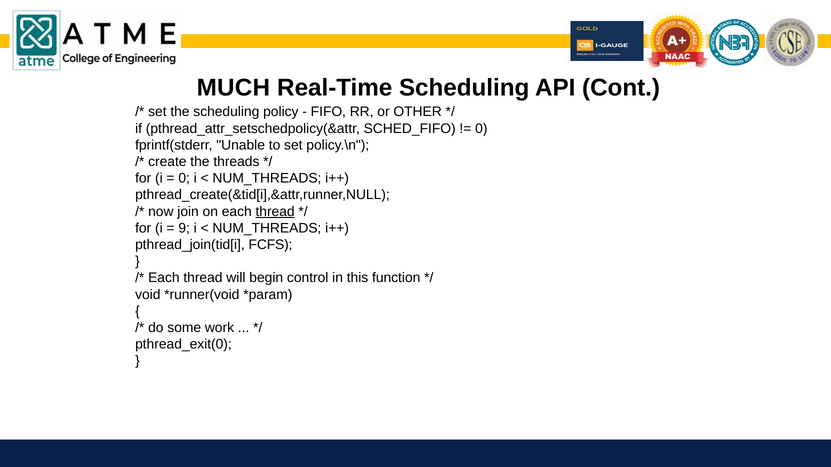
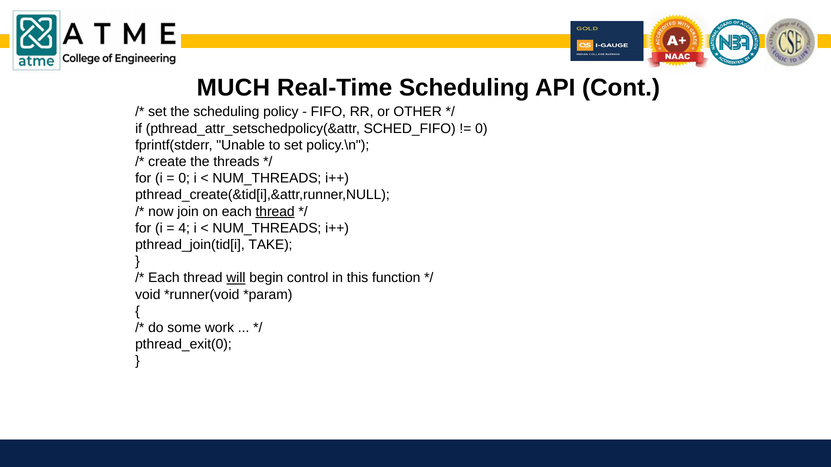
9: 9 -> 4
FCFS: FCFS -> TAKE
will underline: none -> present
